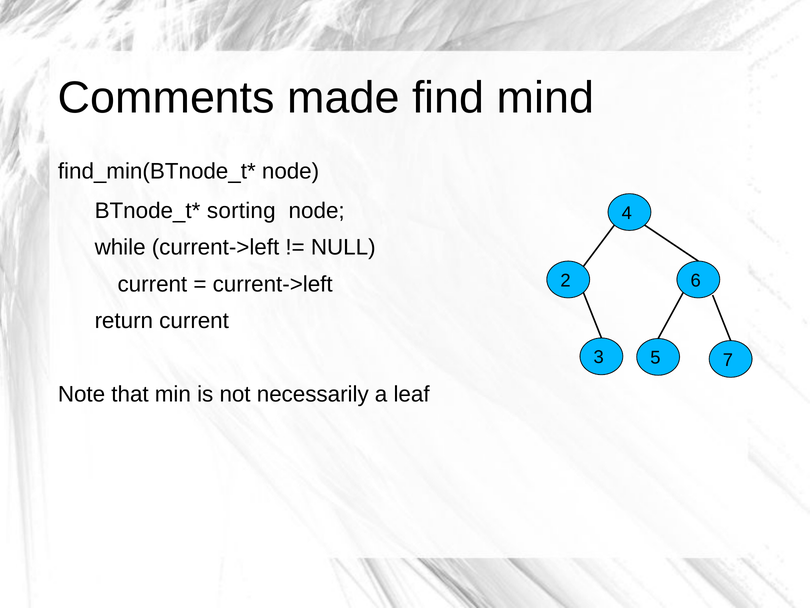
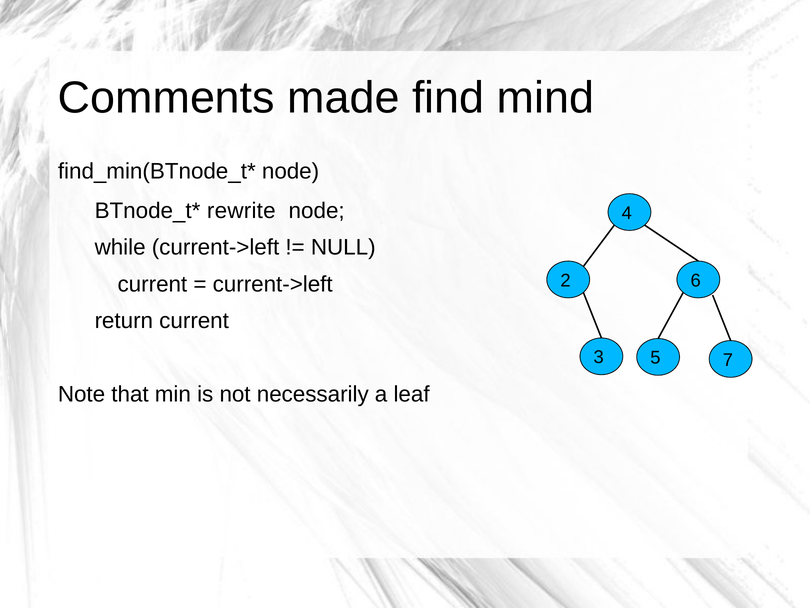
sorting: sorting -> rewrite
